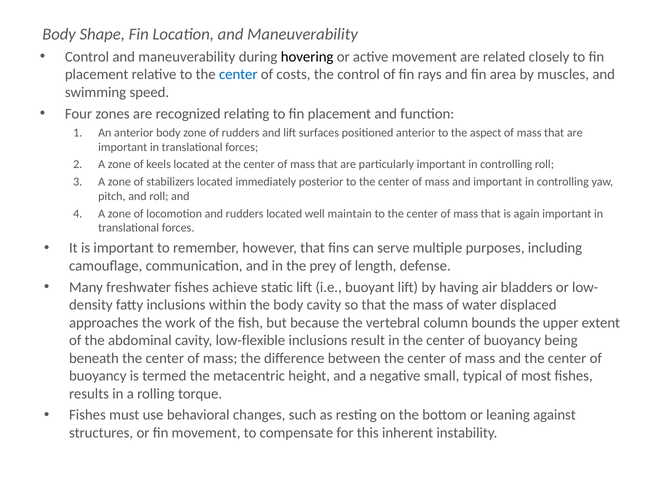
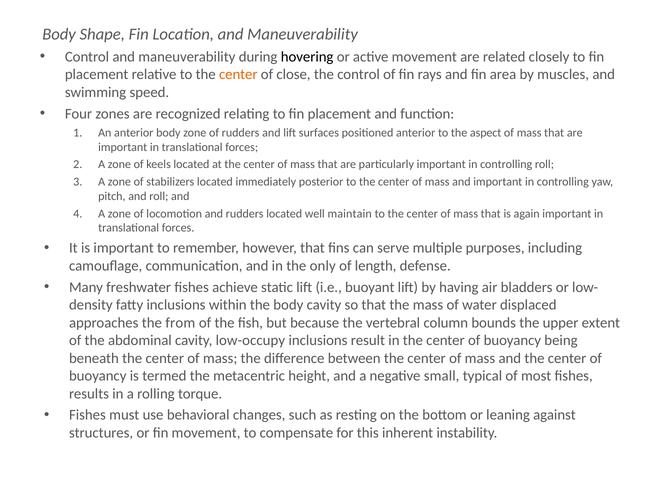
center at (238, 75) colour: blue -> orange
costs: costs -> close
prey: prey -> only
work: work -> from
low-flexible: low-flexible -> low-occupy
